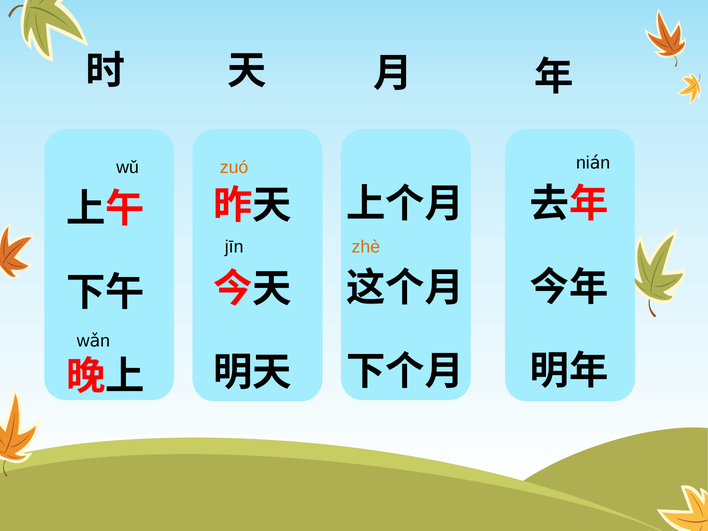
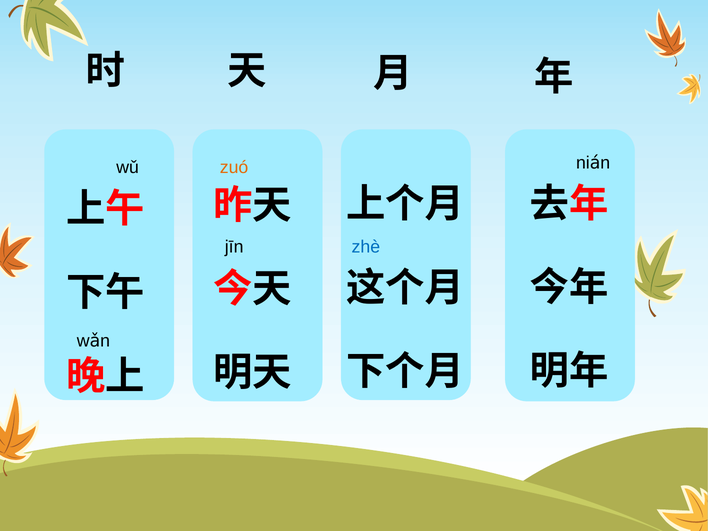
zhè colour: orange -> blue
